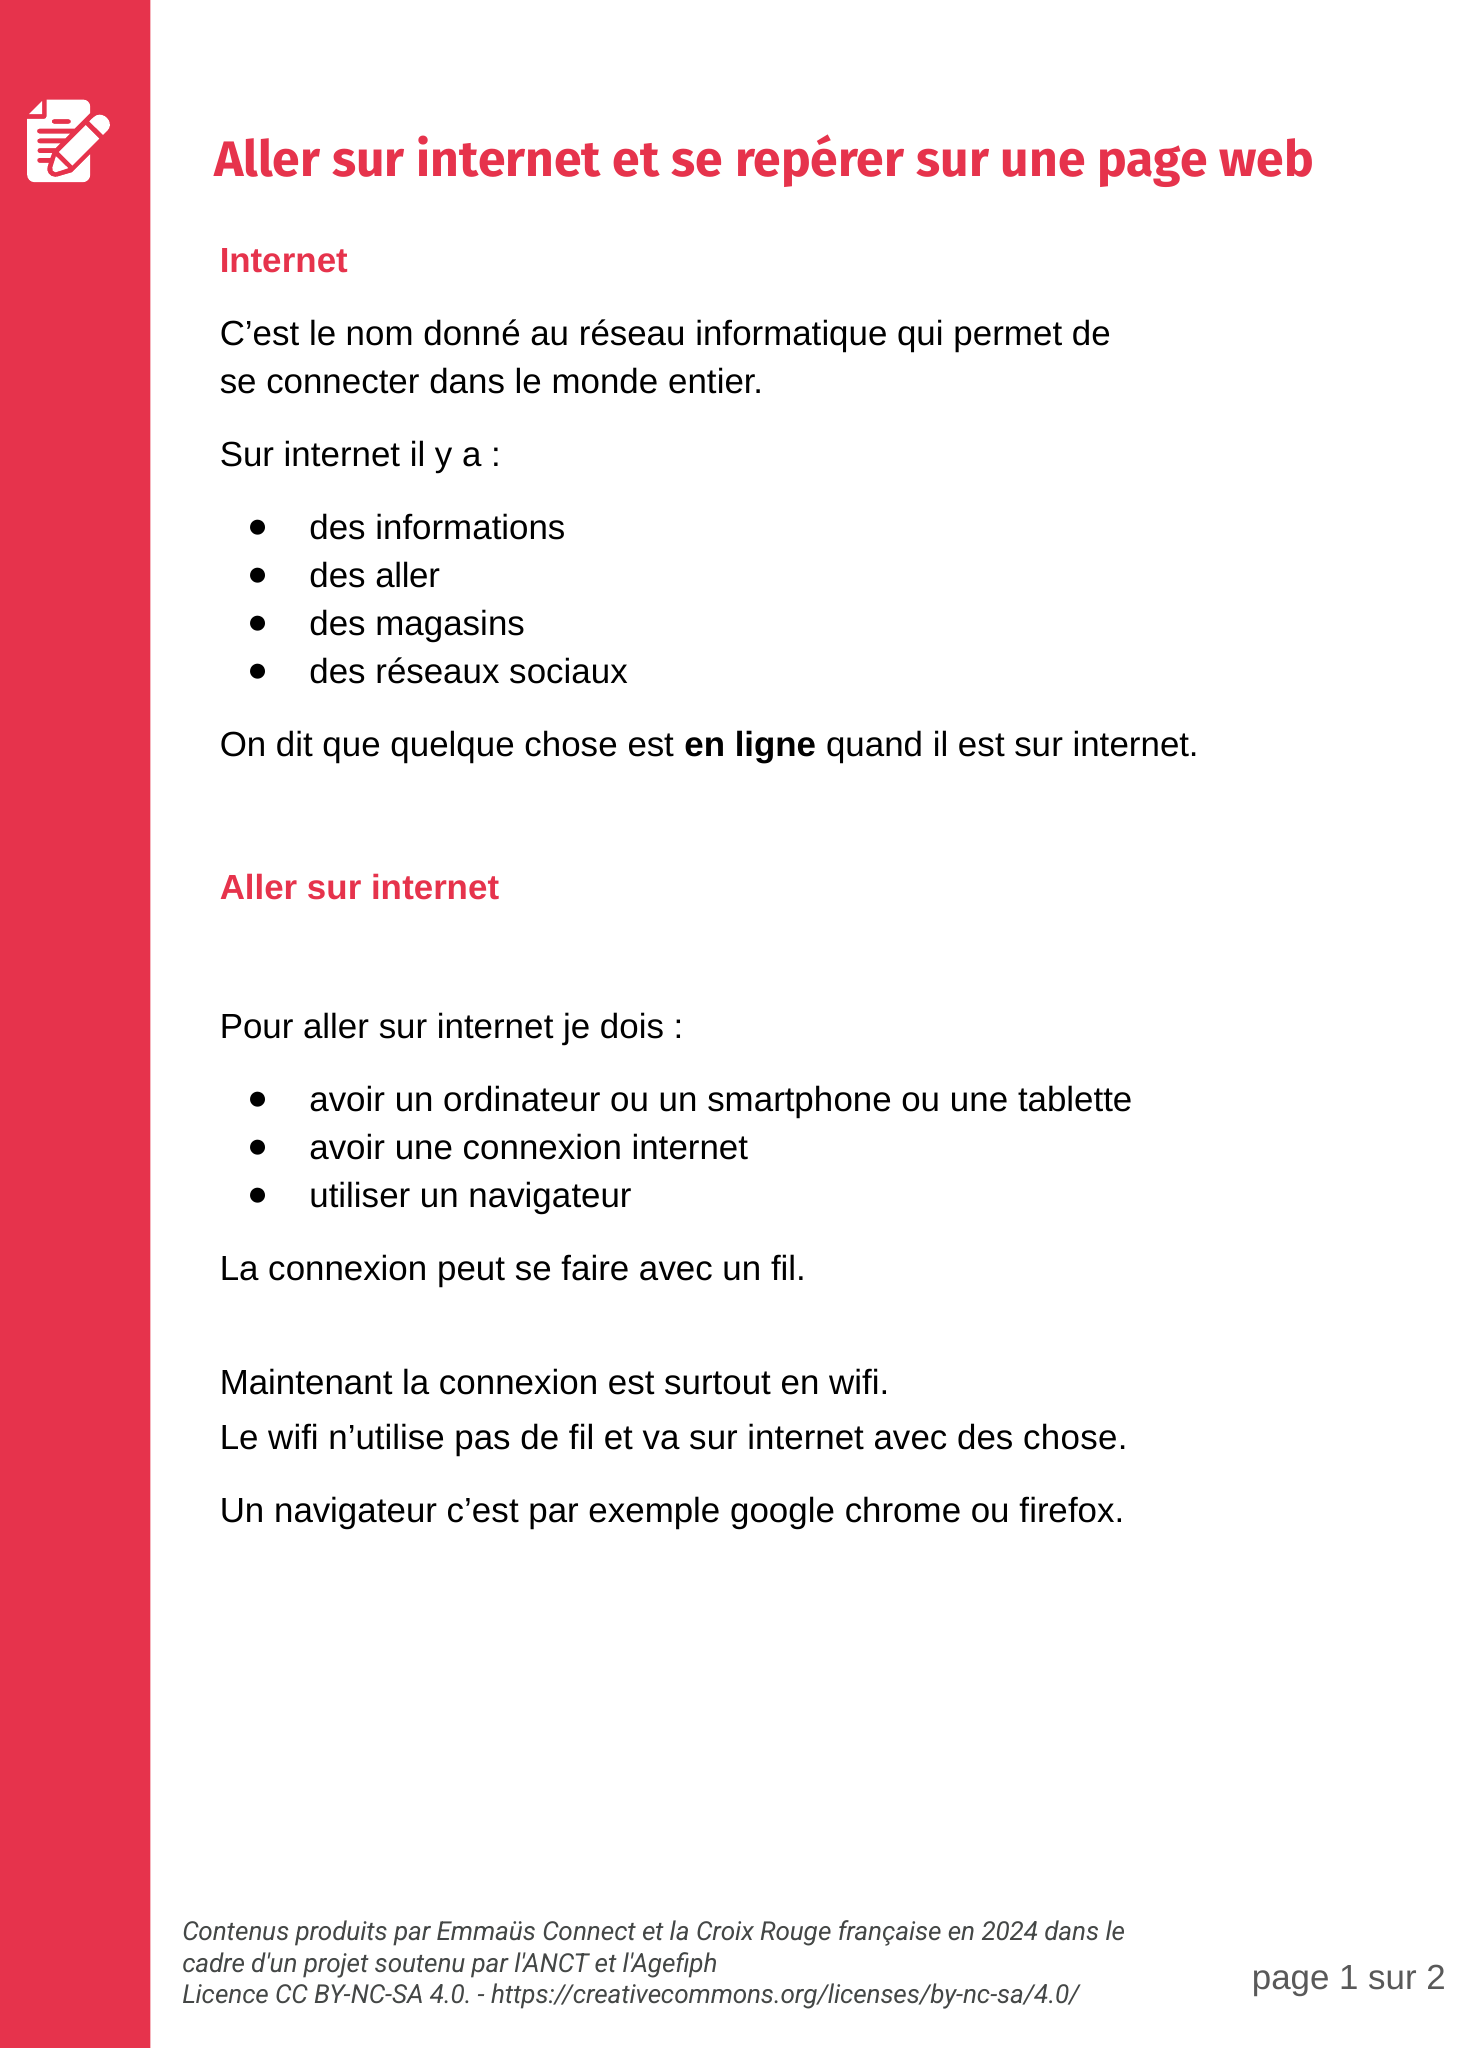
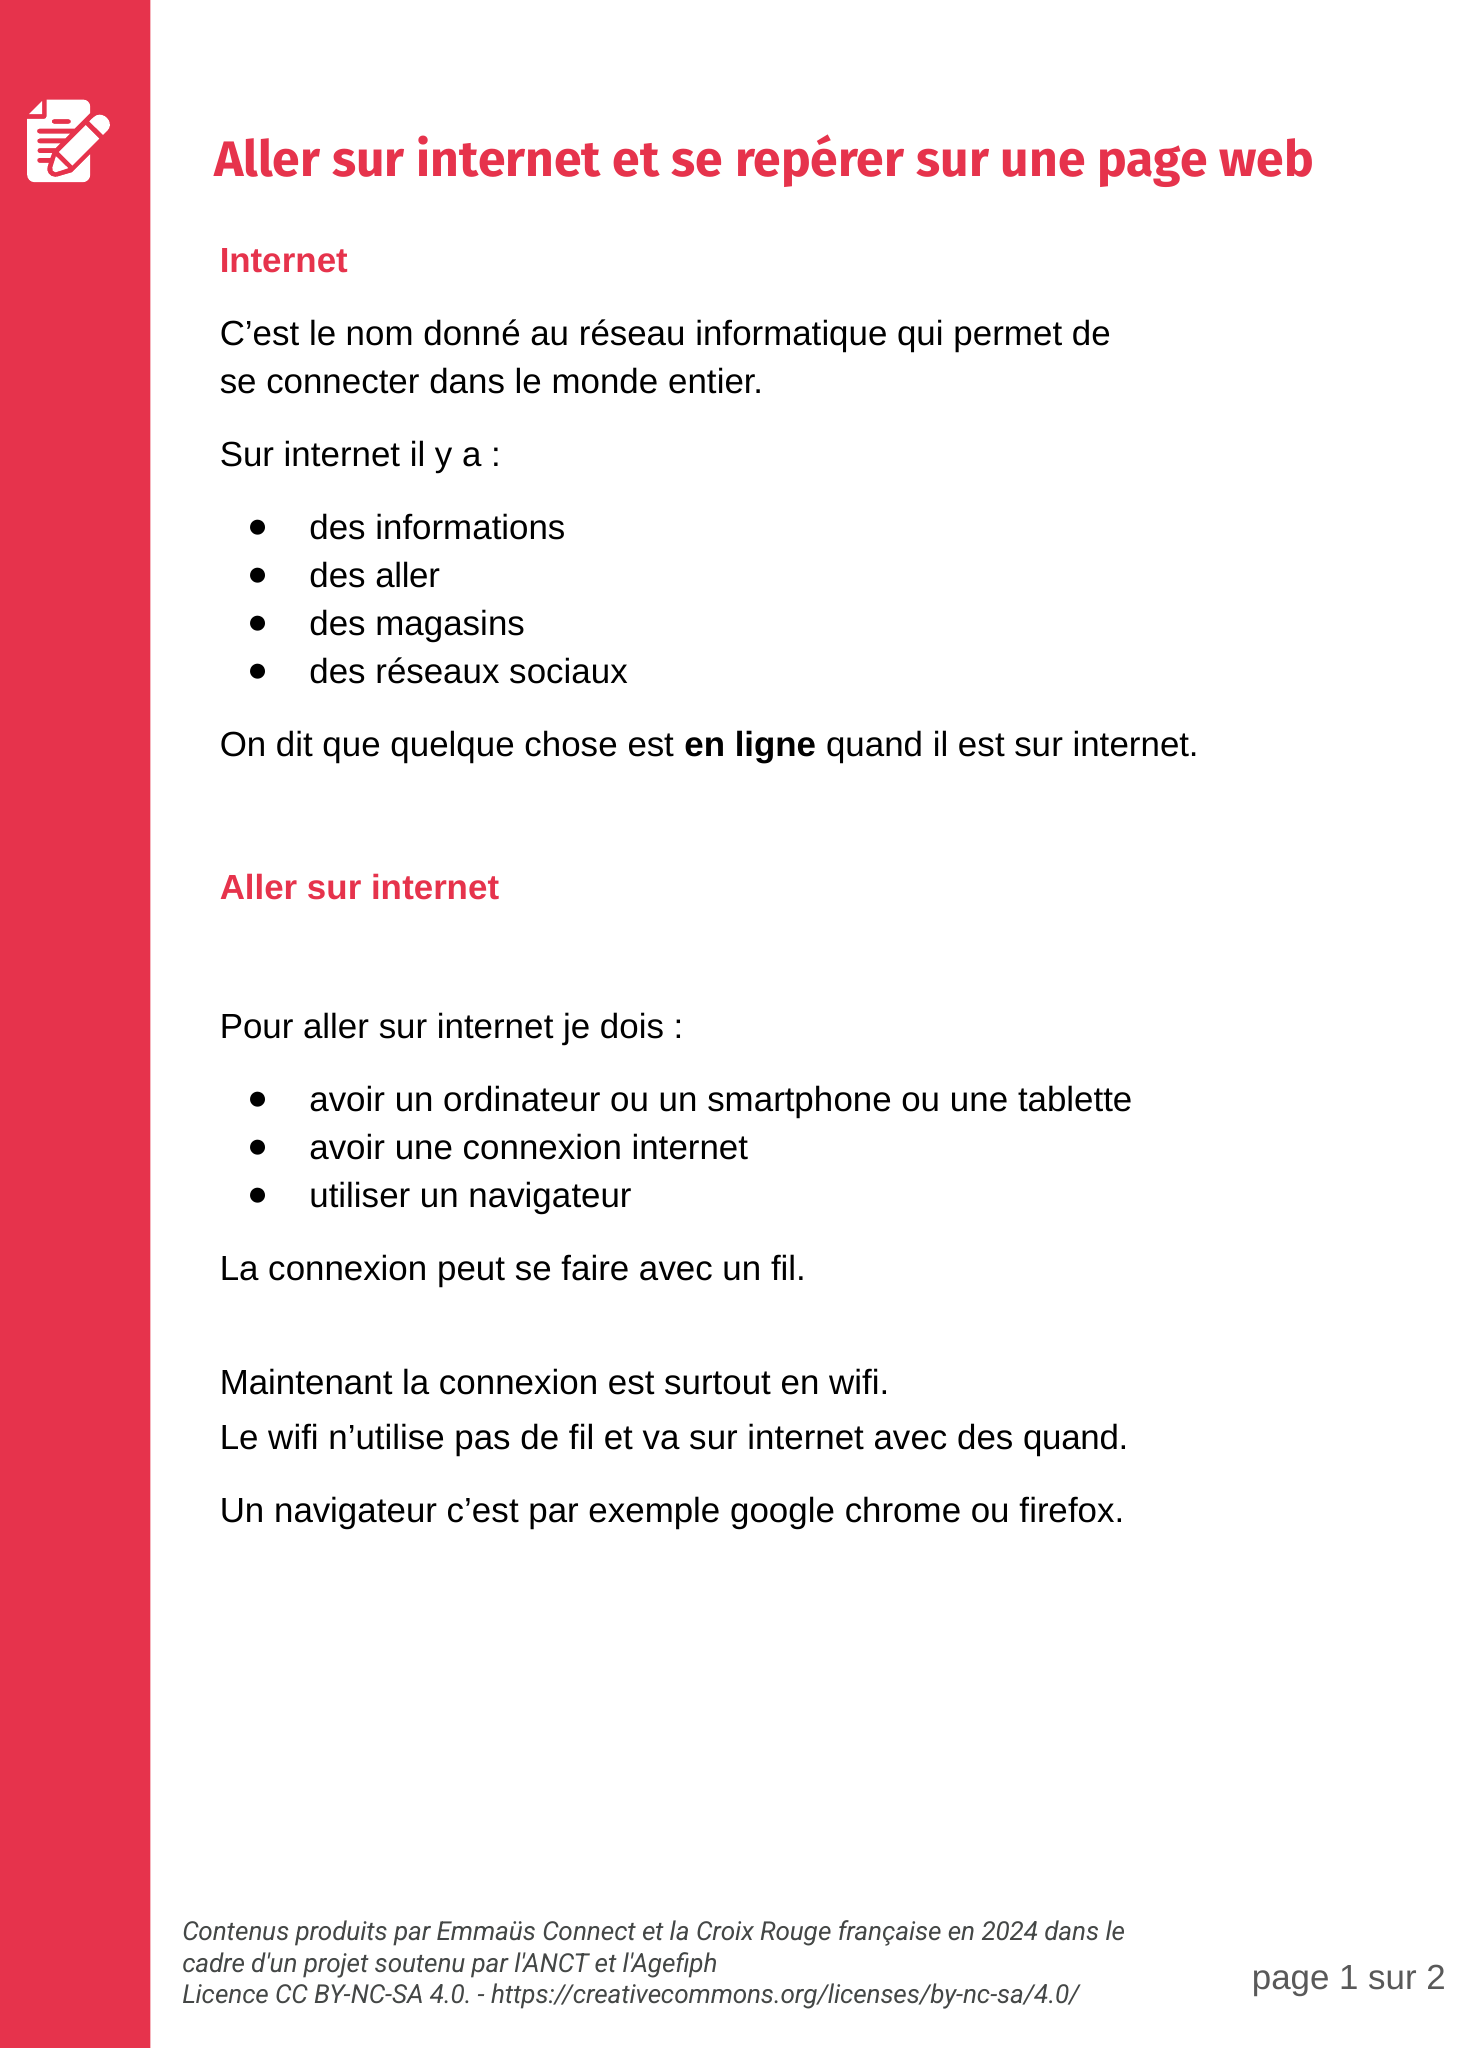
des chose: chose -> quand
